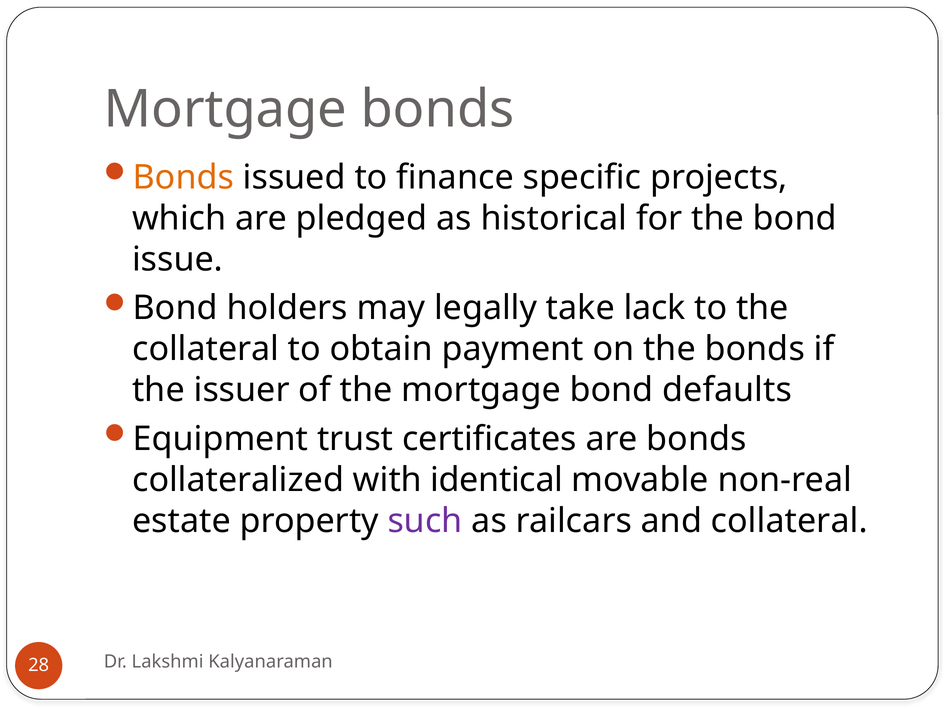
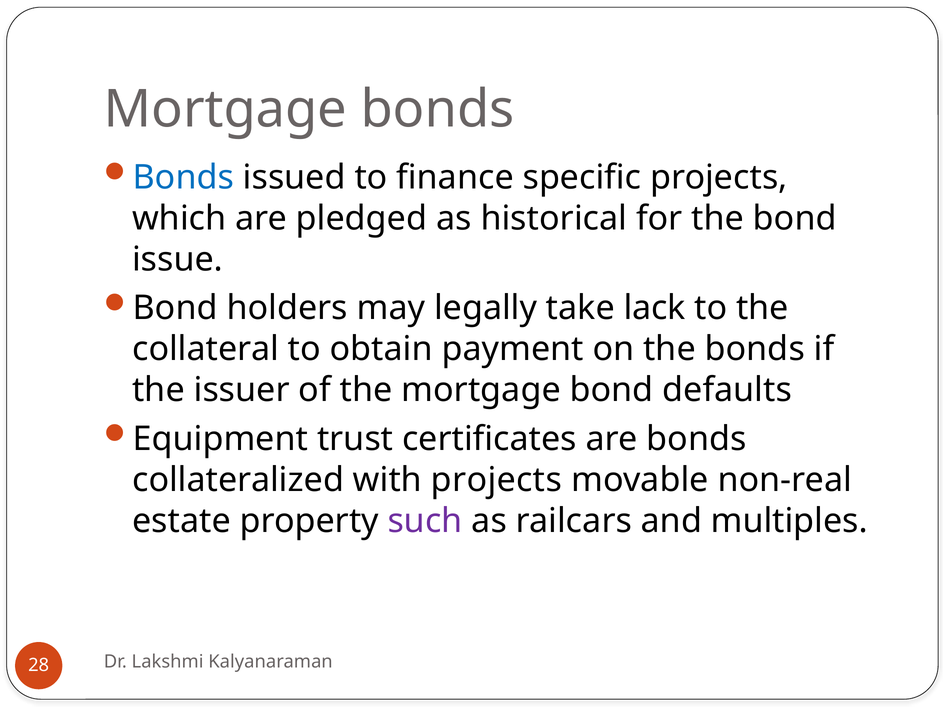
Bonds at (183, 177) colour: orange -> blue
with identical: identical -> projects
and collateral: collateral -> multiples
